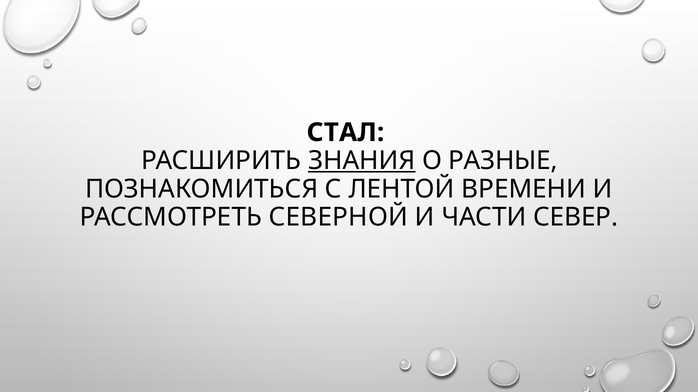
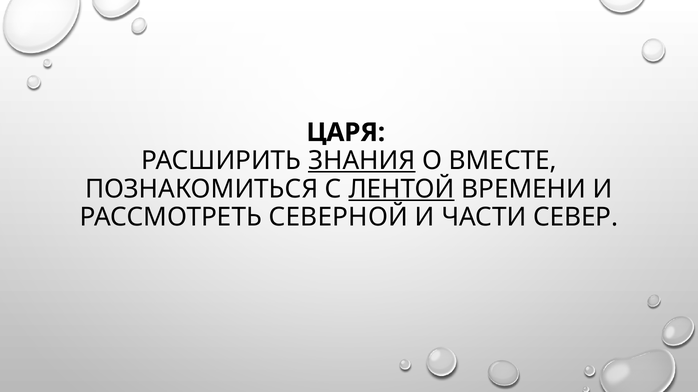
СТАЛ: СТАЛ -> ЦАРЯ
РАЗНЫЕ: РАЗНЫЕ -> ВМЕСТЕ
ЛЕНТОЙ underline: none -> present
